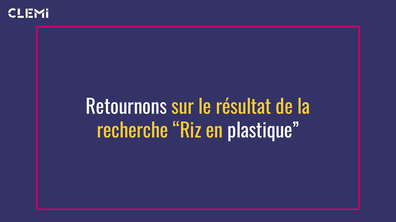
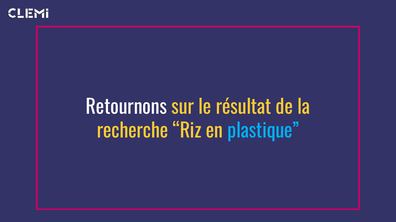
plastique colour: white -> light blue
